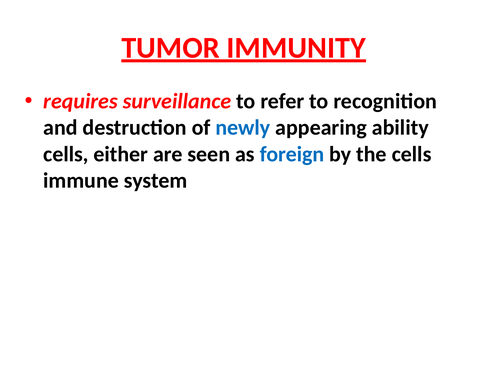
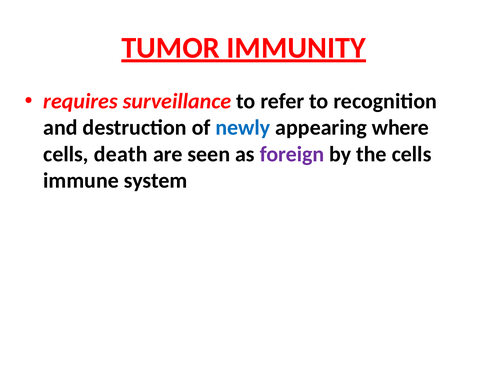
ability: ability -> where
either: either -> death
foreign colour: blue -> purple
